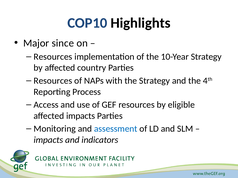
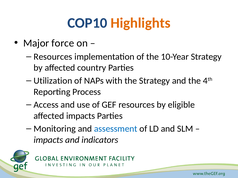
Highlights colour: black -> orange
since: since -> force
Resources at (53, 81): Resources -> Utilization
